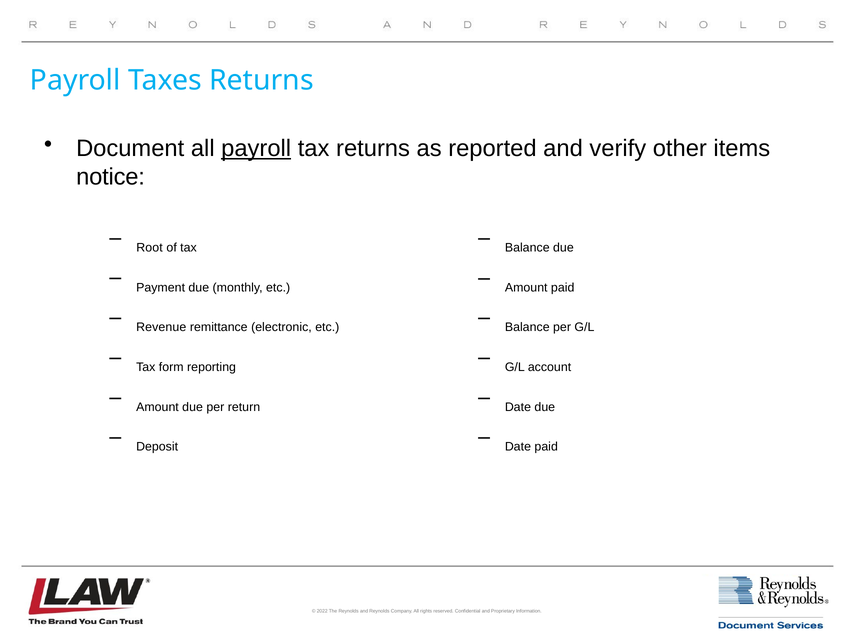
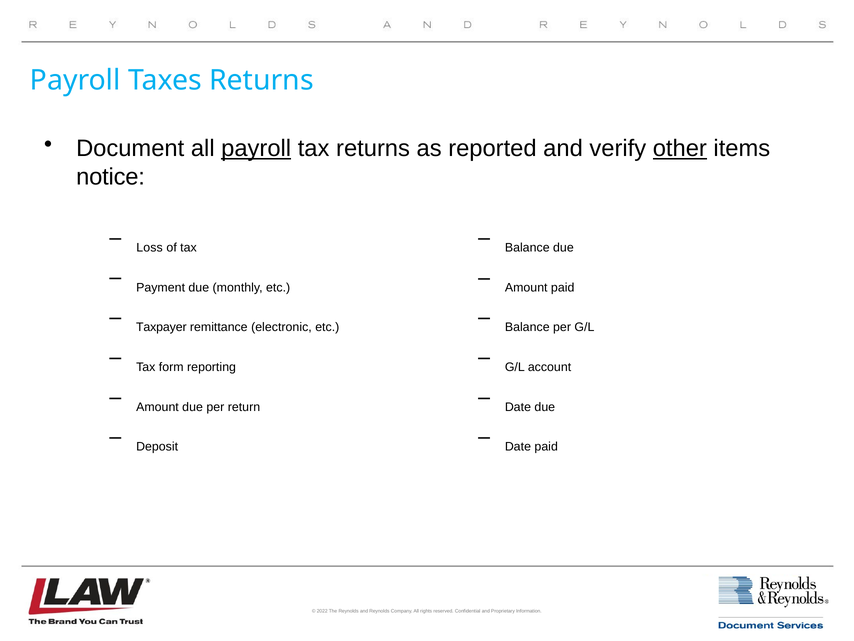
other underline: none -> present
Root: Root -> Loss
Revenue: Revenue -> Taxpayer
